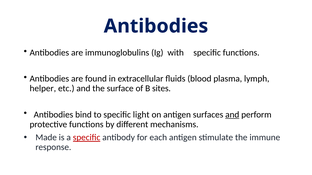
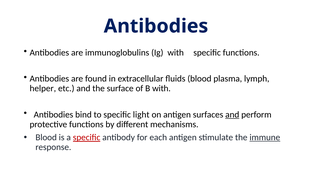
B sites: sites -> with
Made at (46, 138): Made -> Blood
immune underline: none -> present
